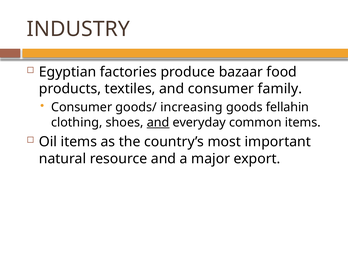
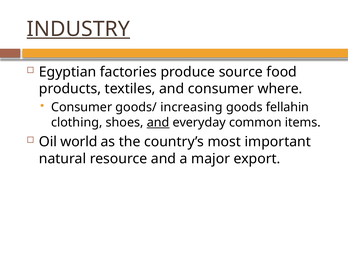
INDUSTRY underline: none -> present
bazaar: bazaar -> source
family: family -> where
Oil items: items -> world
